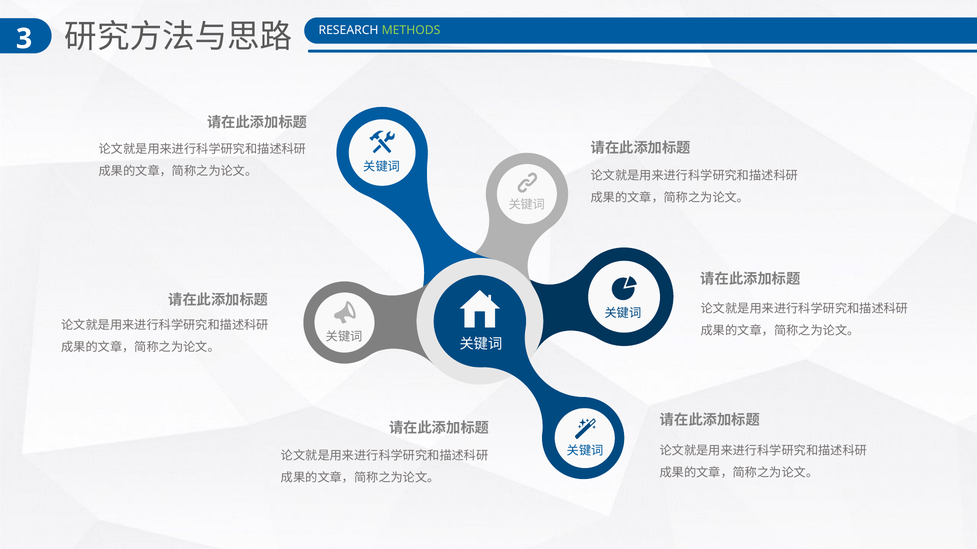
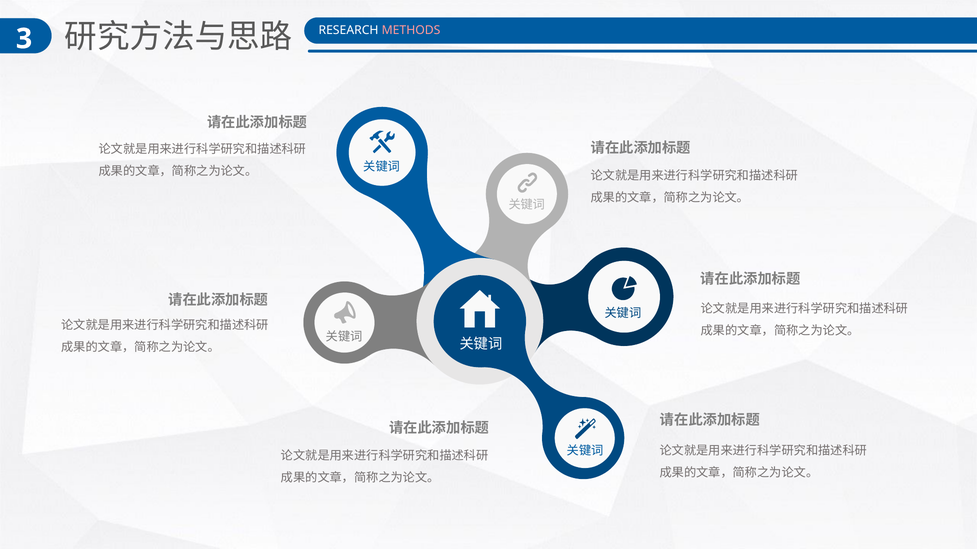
METHODS colour: light green -> pink
